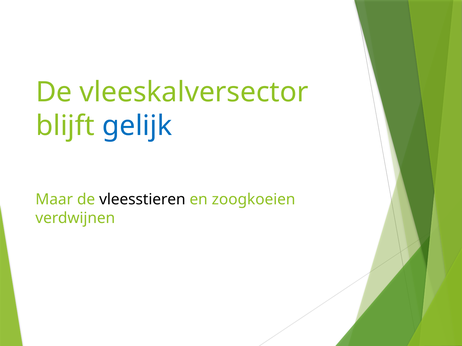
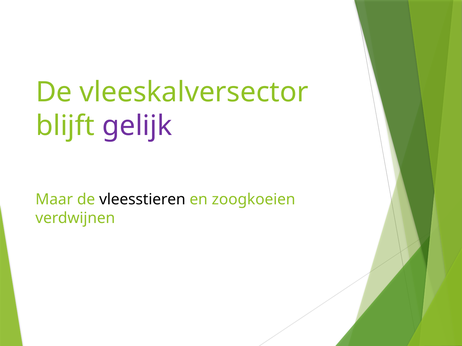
gelijk colour: blue -> purple
